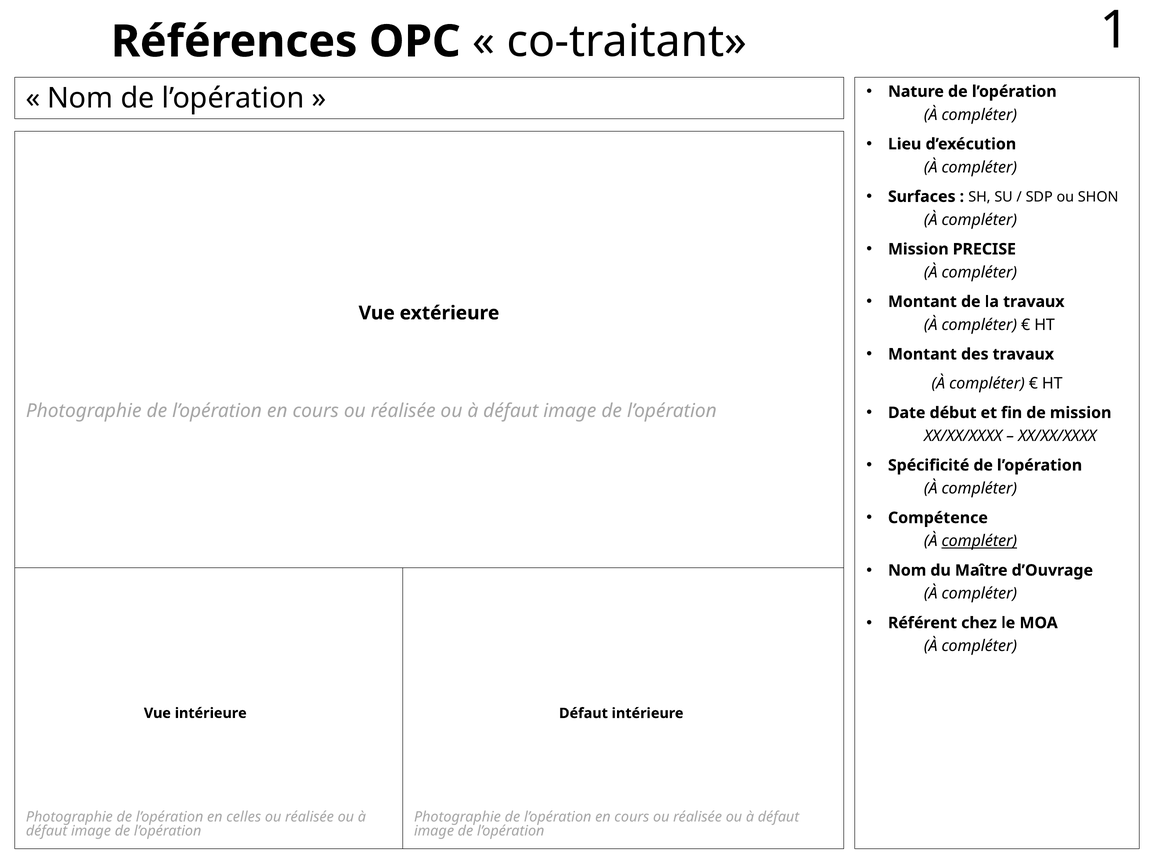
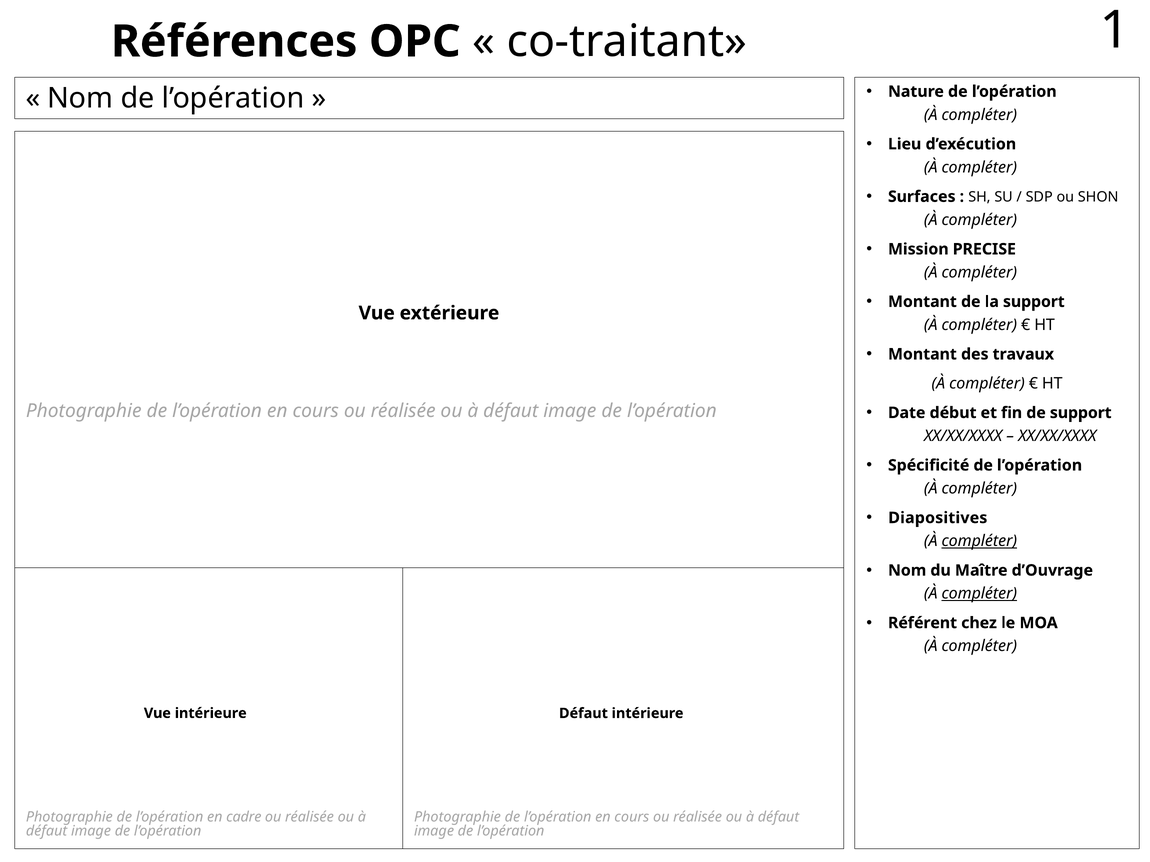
la travaux: travaux -> support
de mission: mission -> support
Compétence: Compétence -> Diapositives
compléter at (979, 594) underline: none -> present
celles: celles -> cadre
